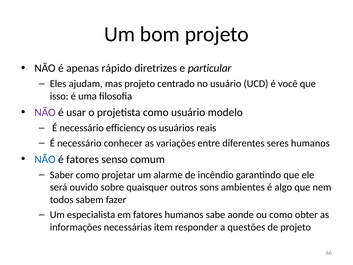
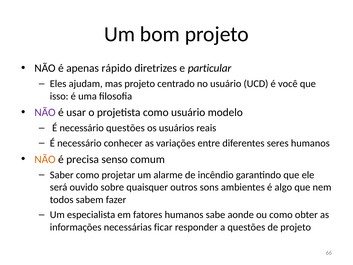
necessário efficiency: efficiency -> questões
NÃO at (45, 159) colour: blue -> orange
é fatores: fatores -> precisa
item: item -> ficar
